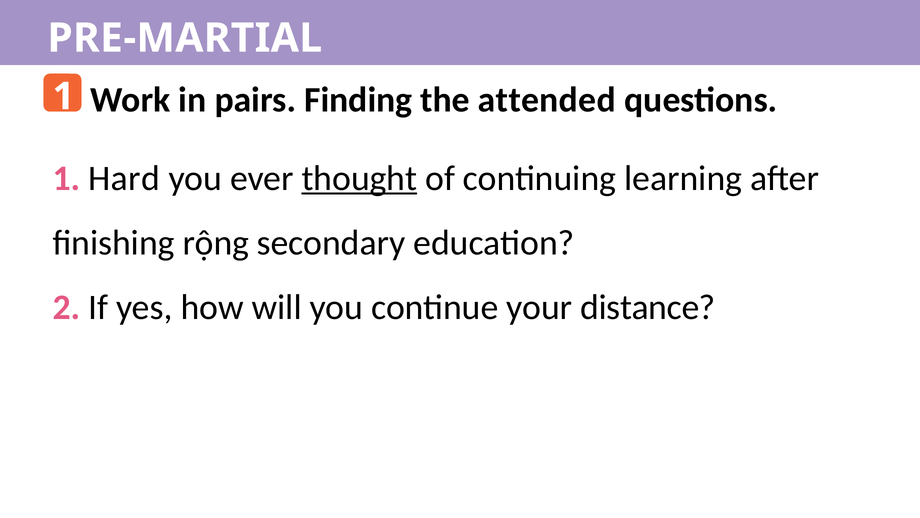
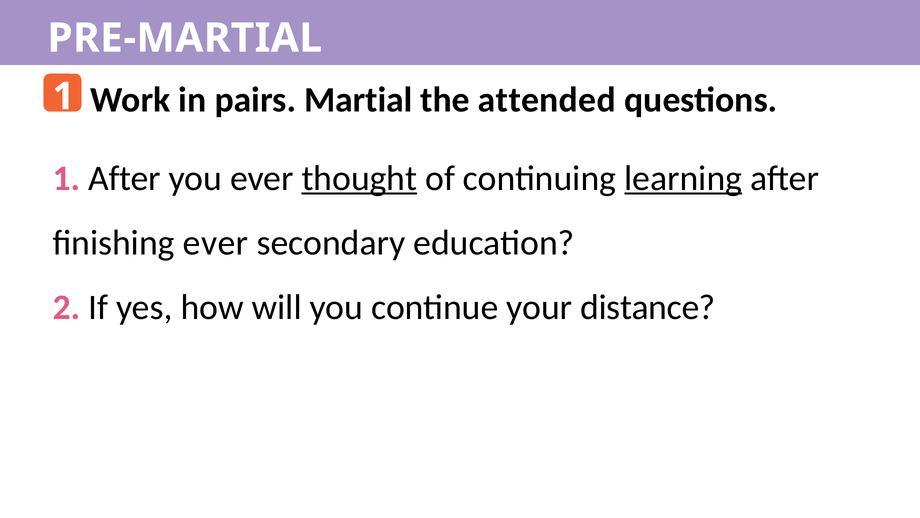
Finding: Finding -> Martial
1 Hard: Hard -> After
learning underline: none -> present
finishing rộng: rộng -> ever
